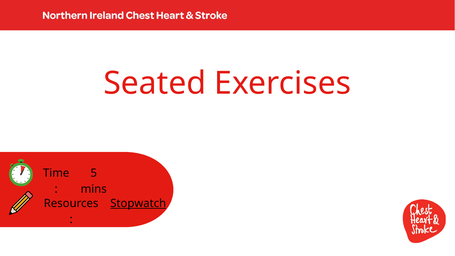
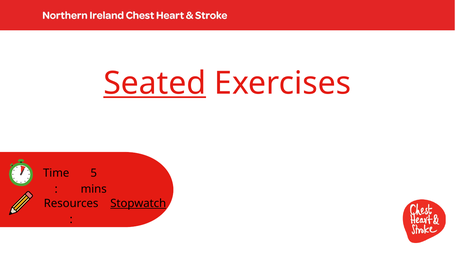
Seated underline: none -> present
